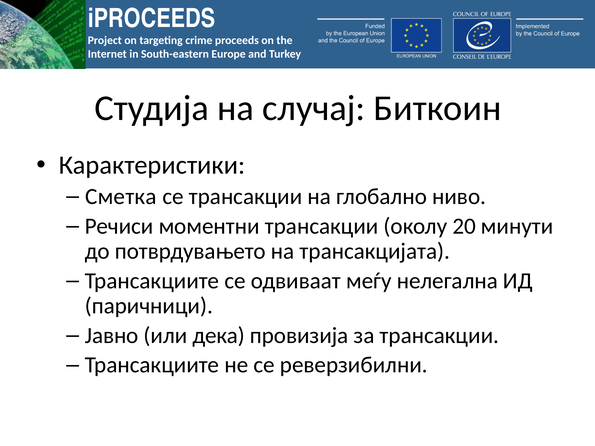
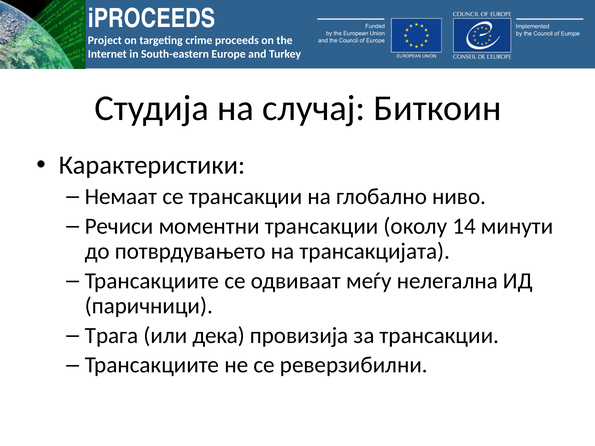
Сметка: Сметка -> Немаат
20: 20 -> 14
Јавно: Јавно -> Трага
